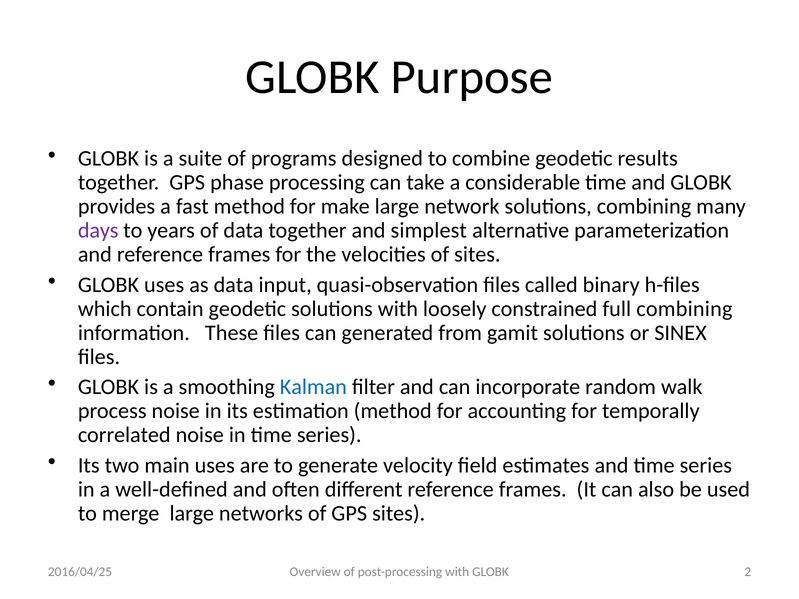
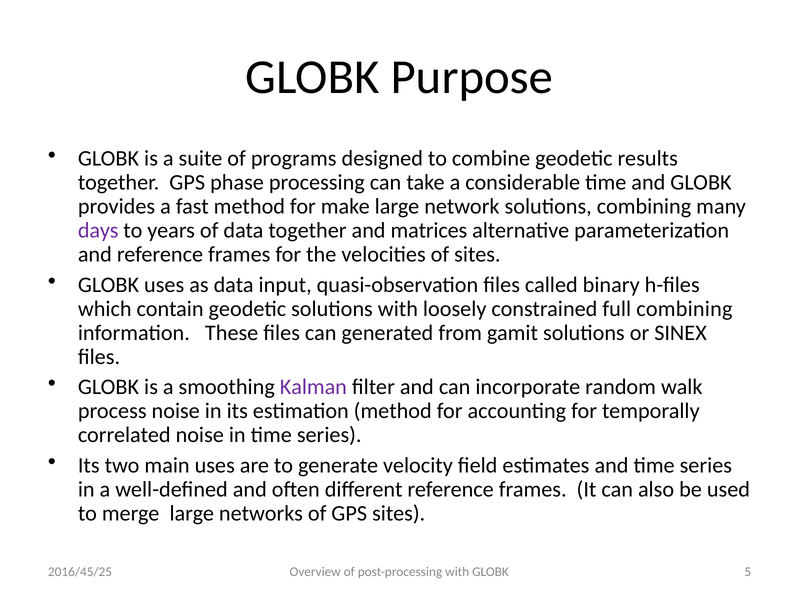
simplest: simplest -> matrices
Kalman colour: blue -> purple
2: 2 -> 5
2016/04/25: 2016/04/25 -> 2016/45/25
